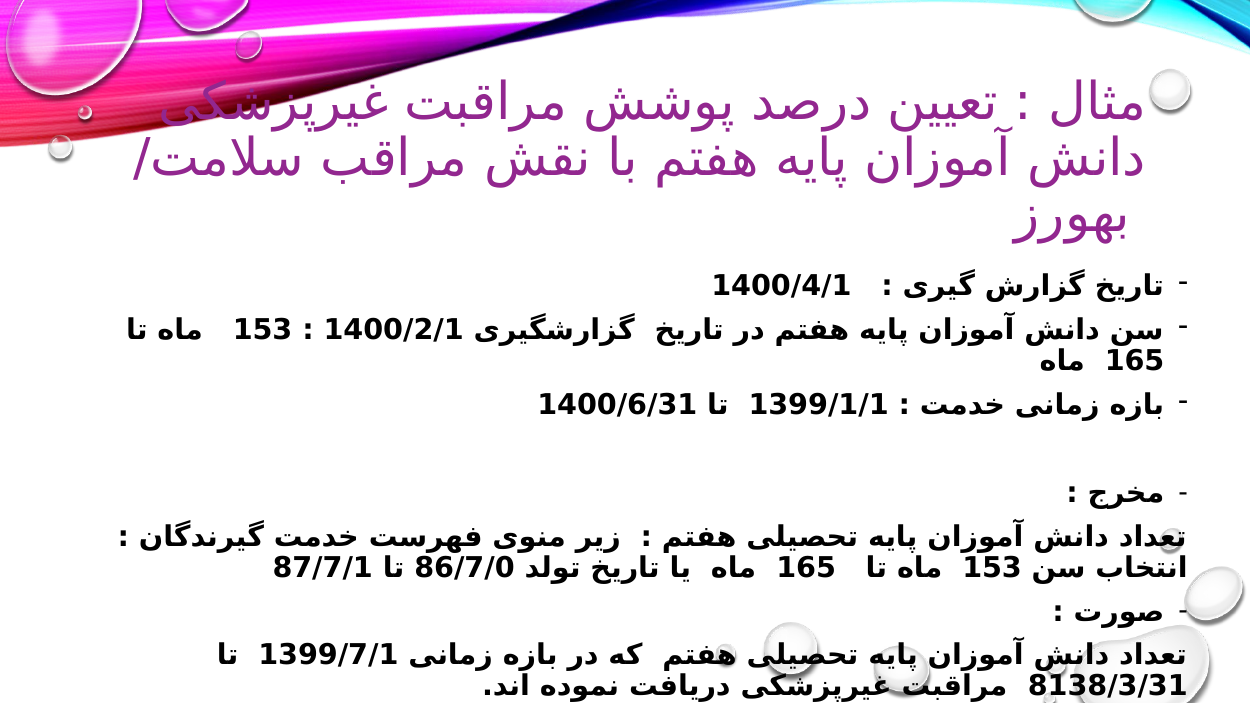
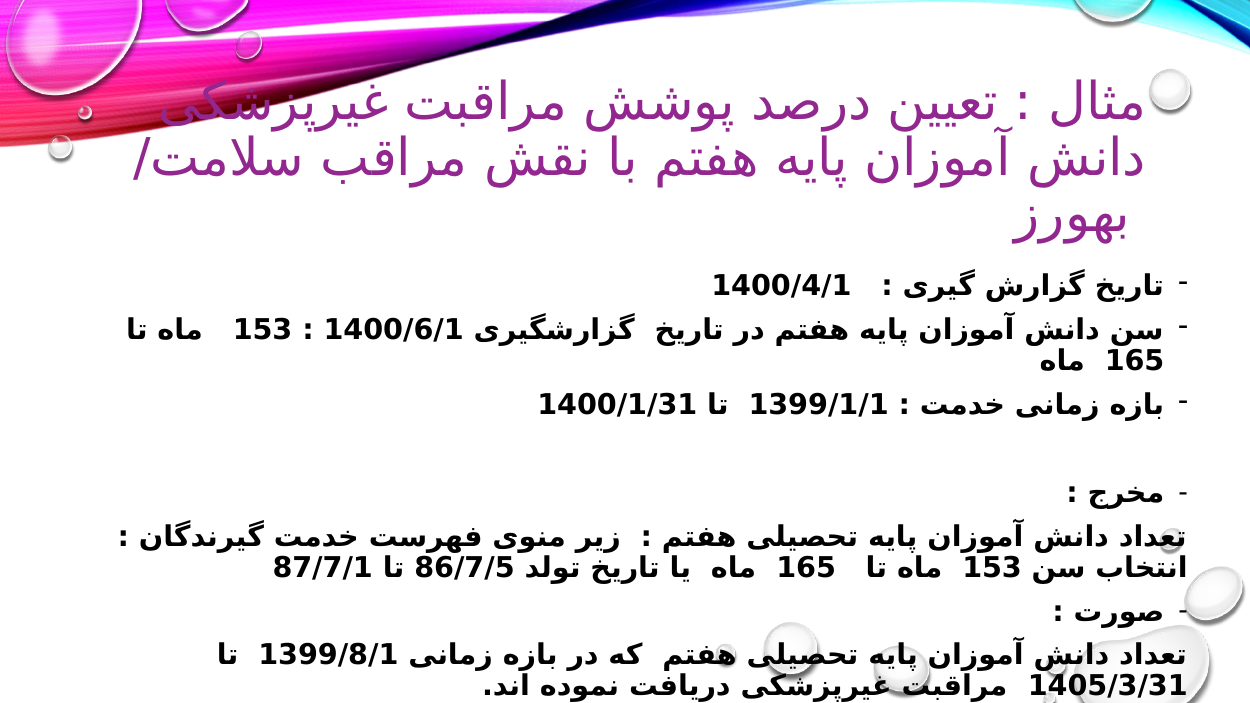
1400/2/1: 1400/2/1 -> 1400/6/1
1400/6/31: 1400/6/31 -> 1400/1/31
86/7/0: 86/7/0 -> 86/7/5
1399/7/1: 1399/7/1 -> 1399/8/1
8138/3/31: 8138/3/31 -> 1405/3/31
